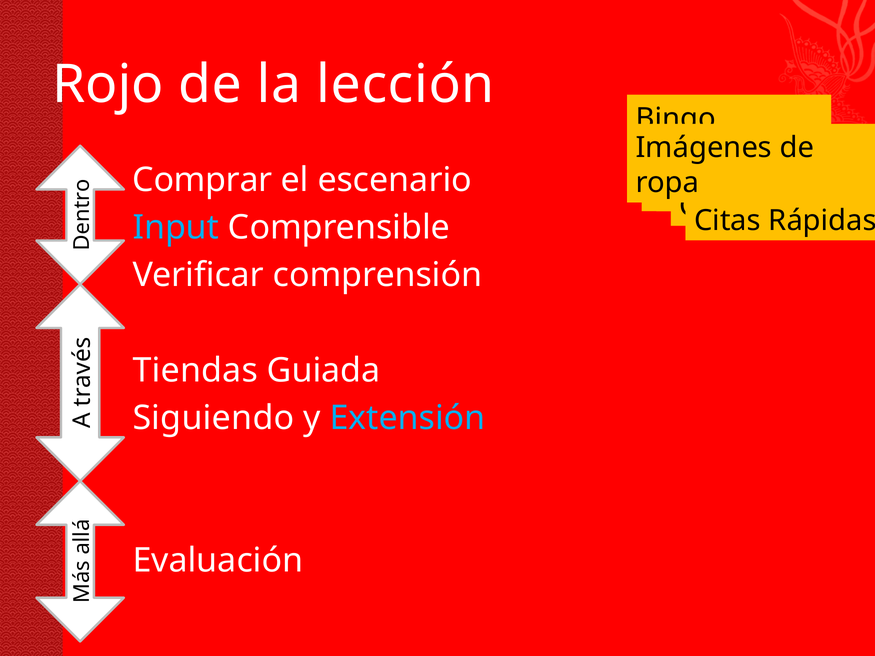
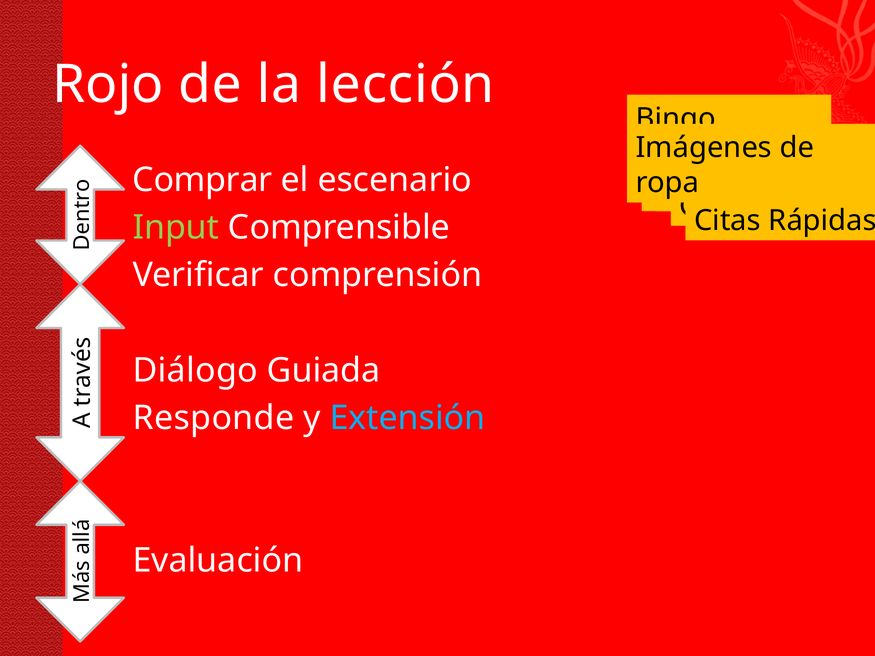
Input colour: light blue -> light green
Tiendas at (195, 370): Tiendas -> Diálogo
Siguiendo: Siguiendo -> Responde
